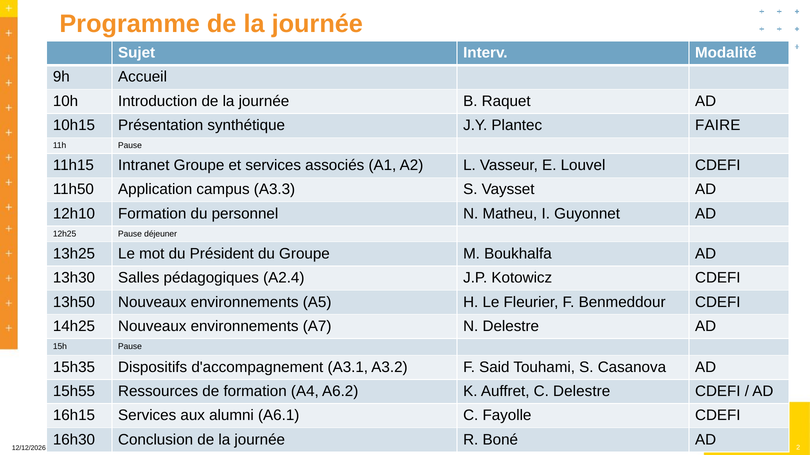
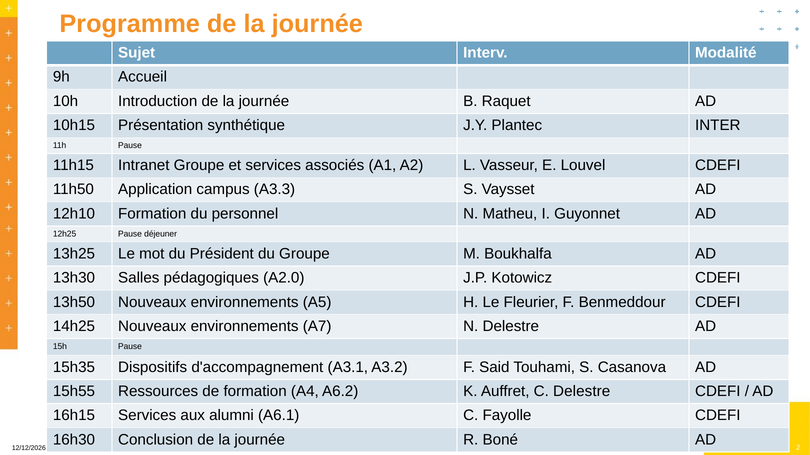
FAIRE: FAIRE -> INTER
A2.4: A2.4 -> A2.0
